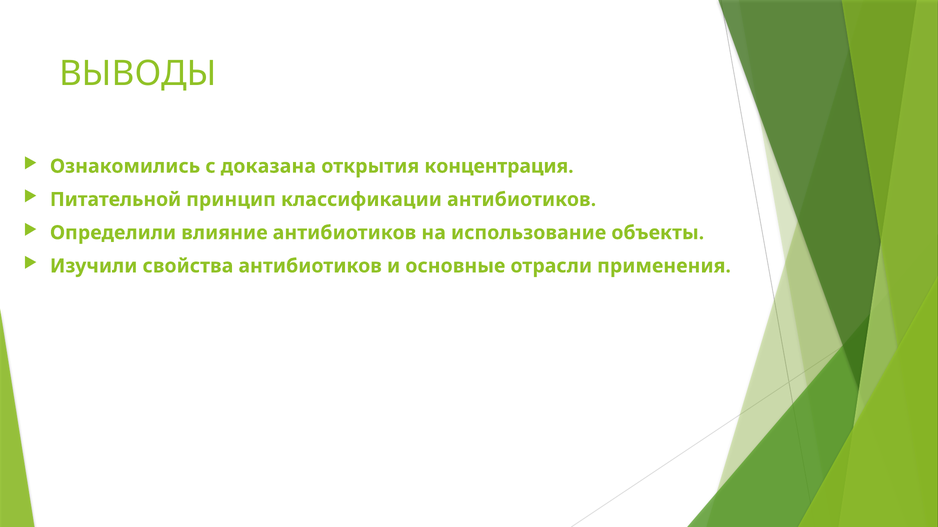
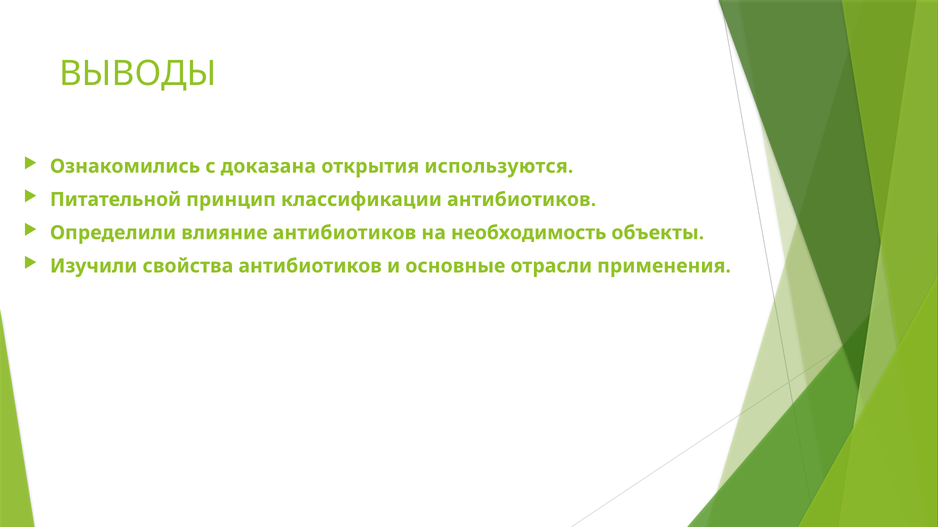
концентрация: концентрация -> используются
использование: использование -> необходимость
